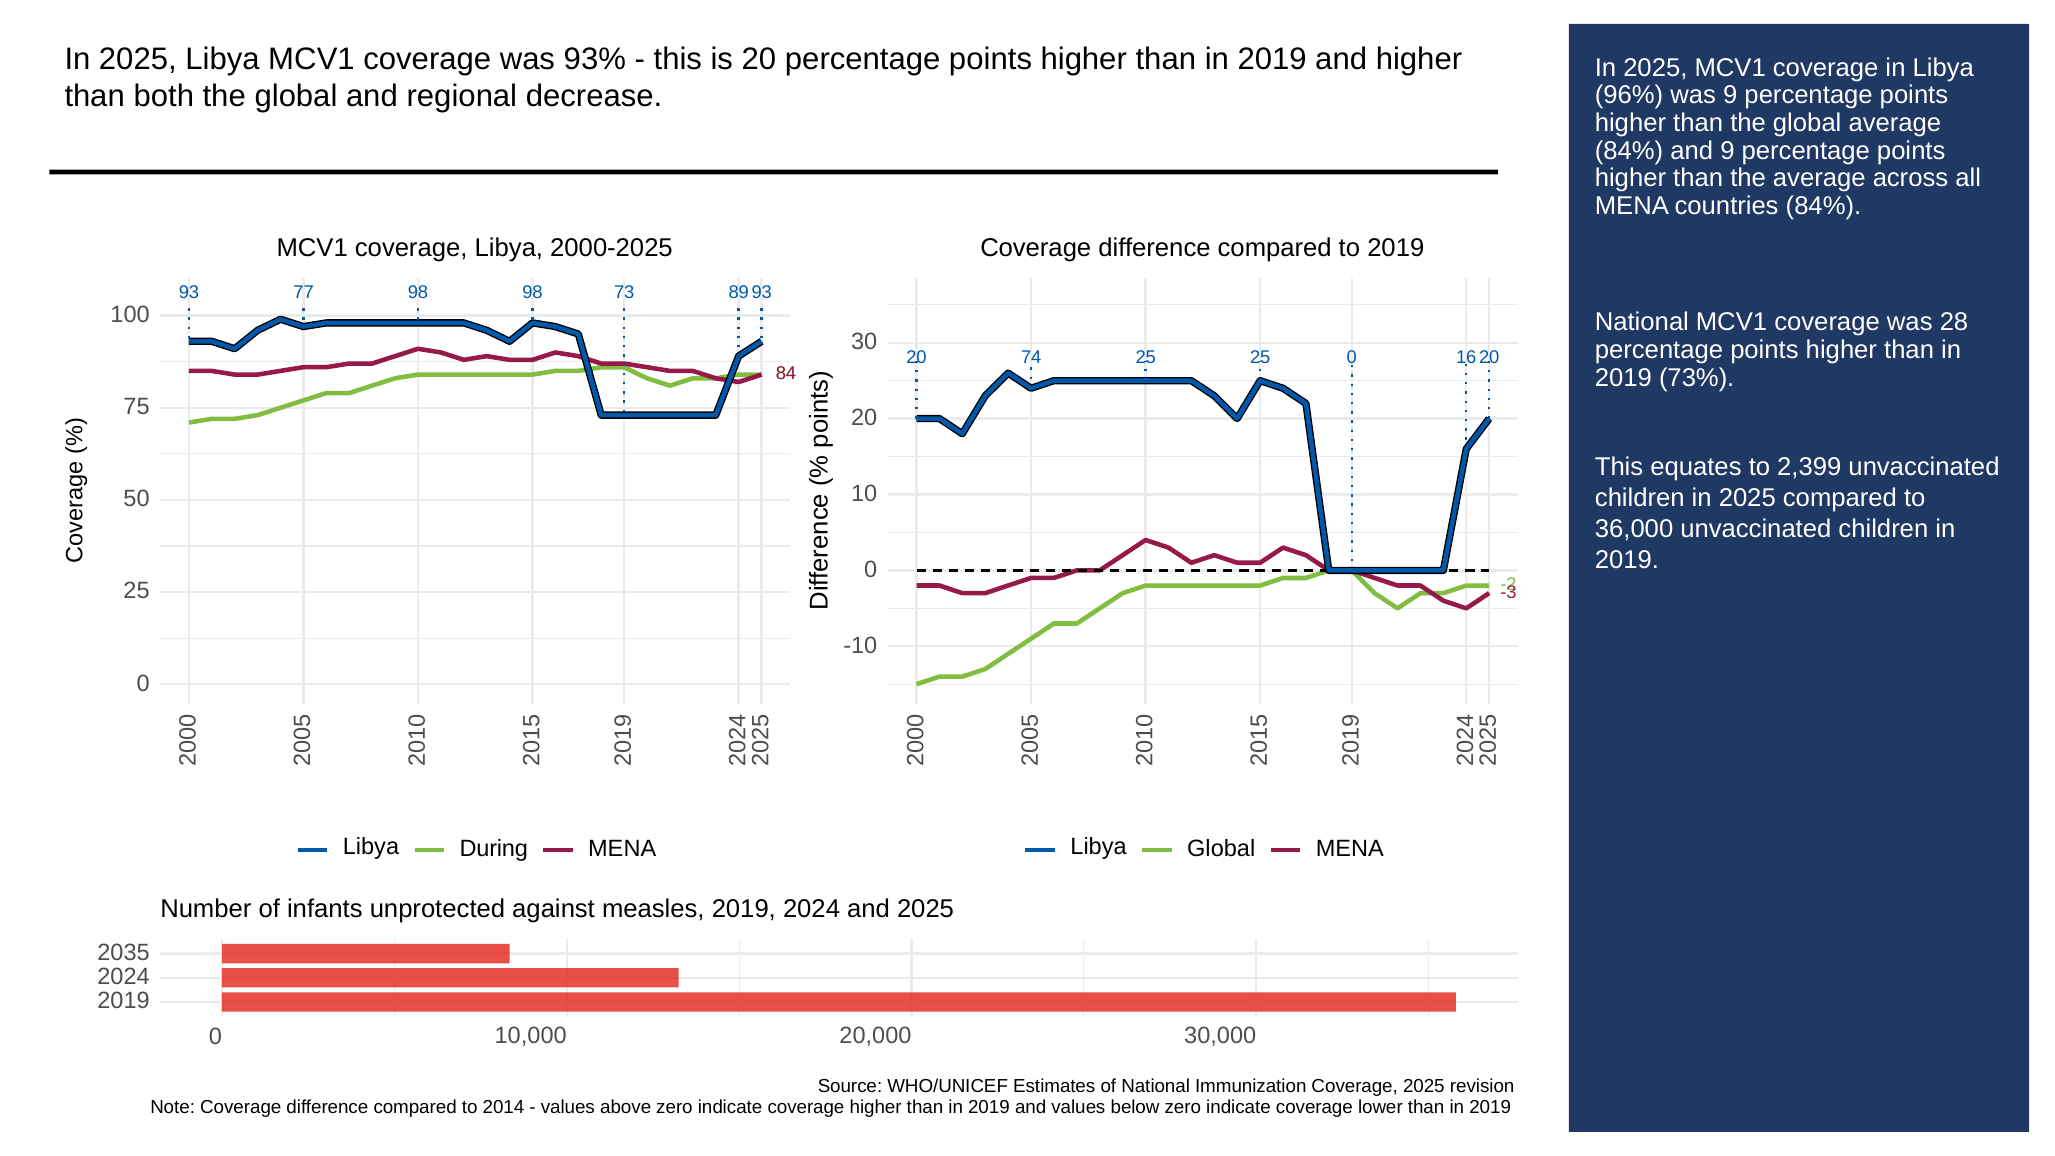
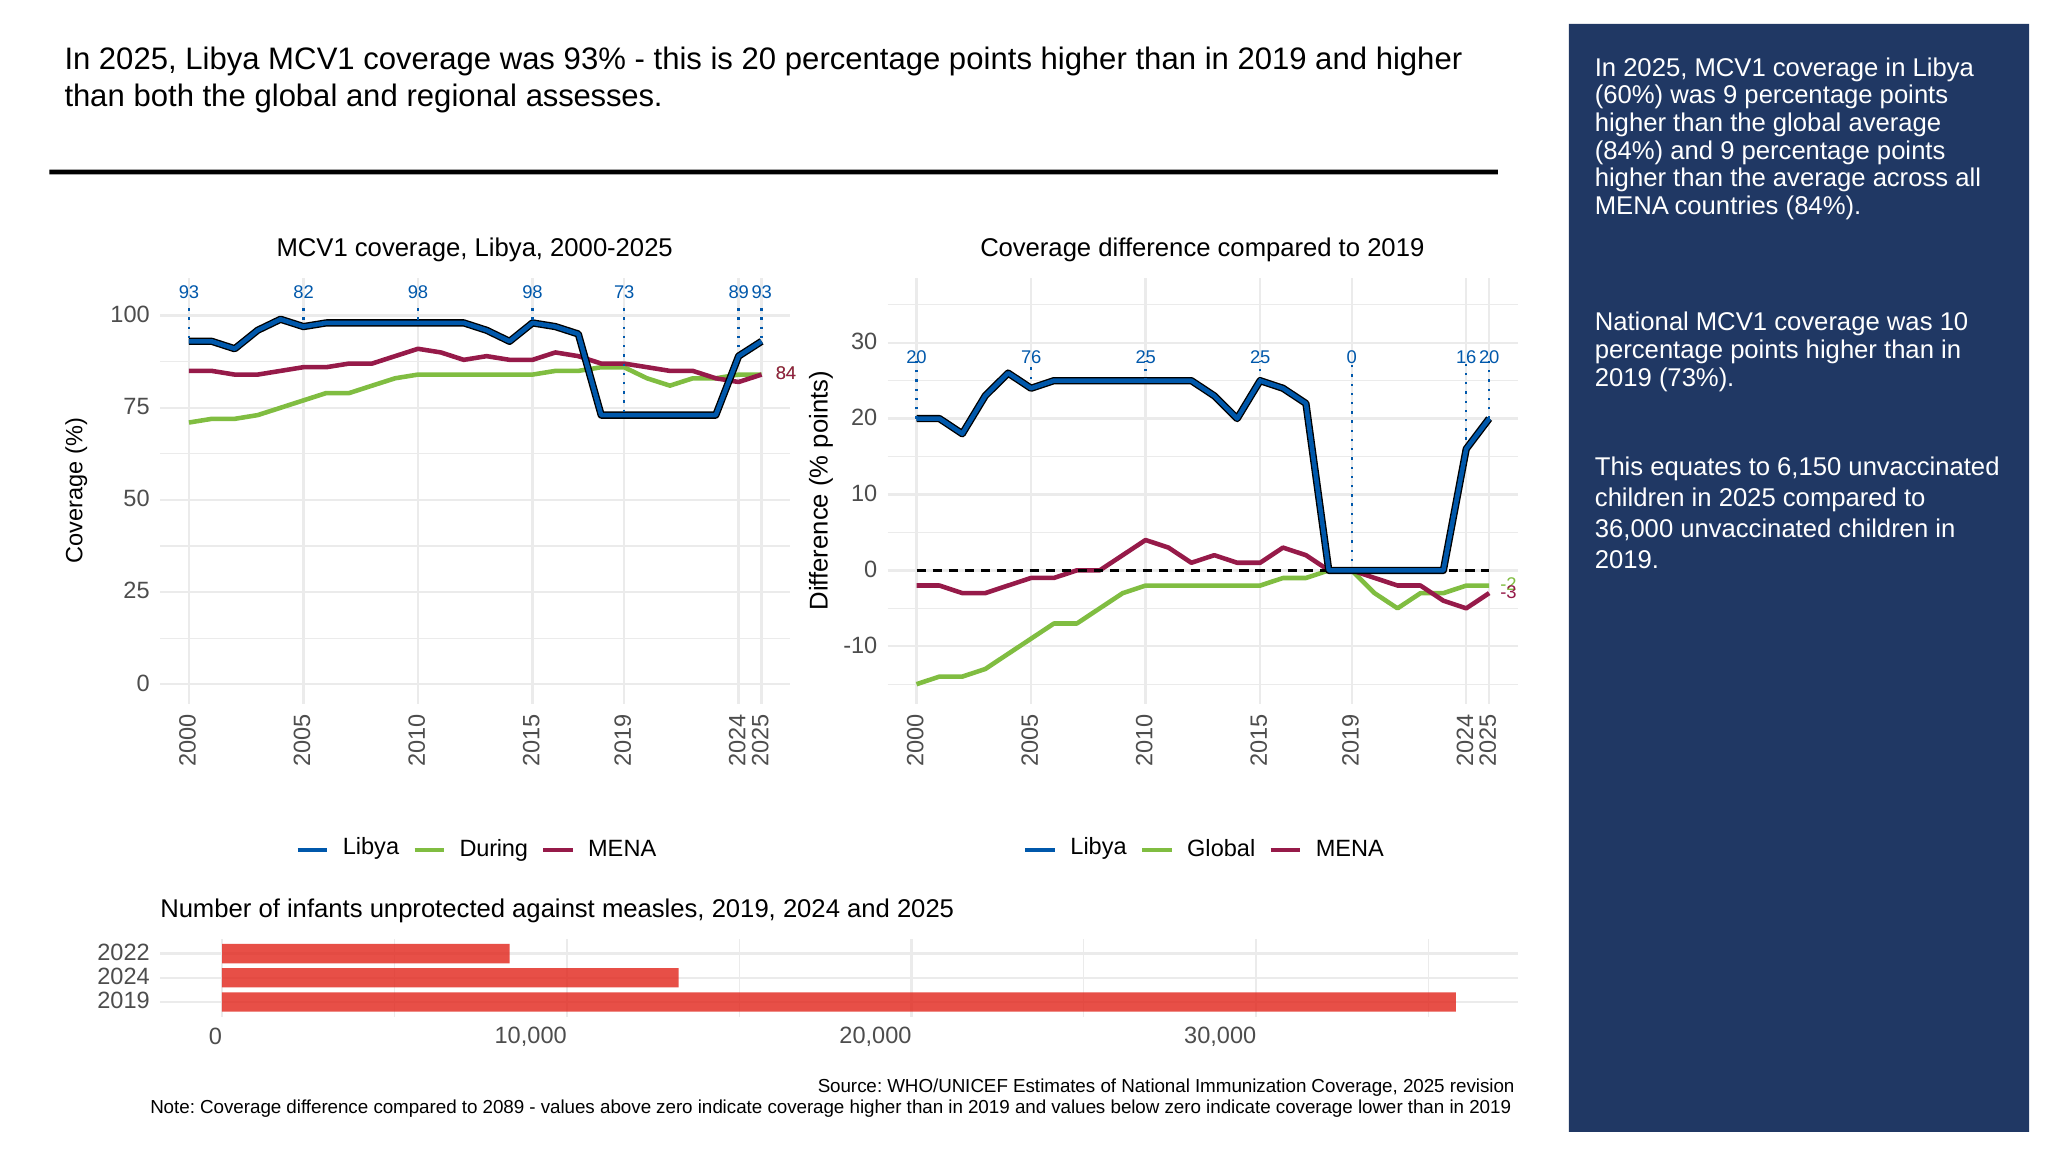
decrease: decrease -> assesses
96%: 96% -> 60%
77: 77 -> 82
was 28: 28 -> 10
74: 74 -> 76
2,399: 2,399 -> 6,150
2035: 2035 -> 2022
2014: 2014 -> 2089
